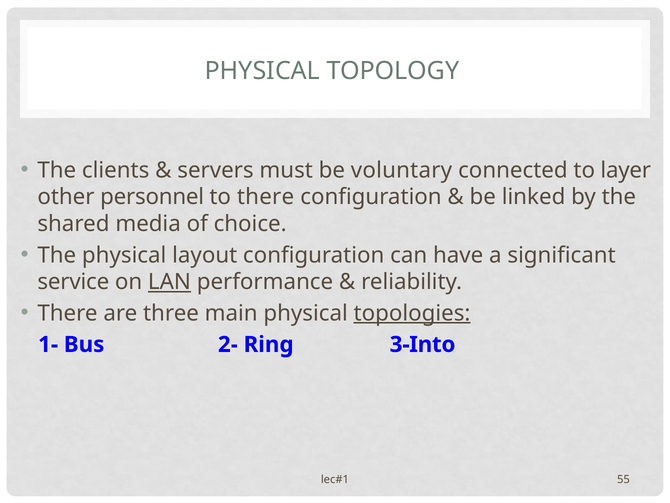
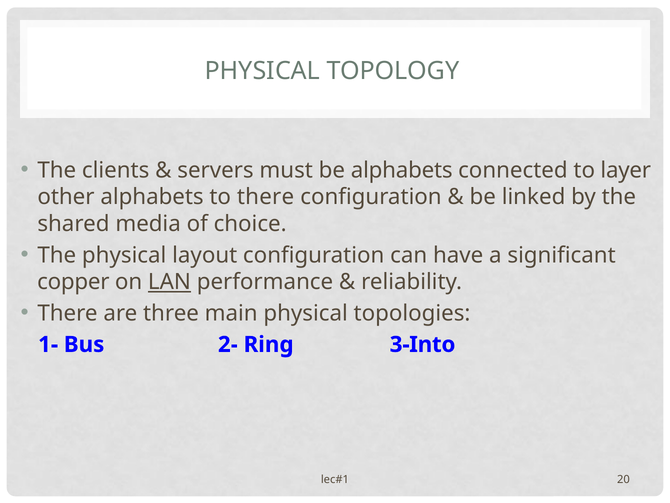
be voluntary: voluntary -> alphabets
other personnel: personnel -> alphabets
service: service -> copper
topologies underline: present -> none
55: 55 -> 20
